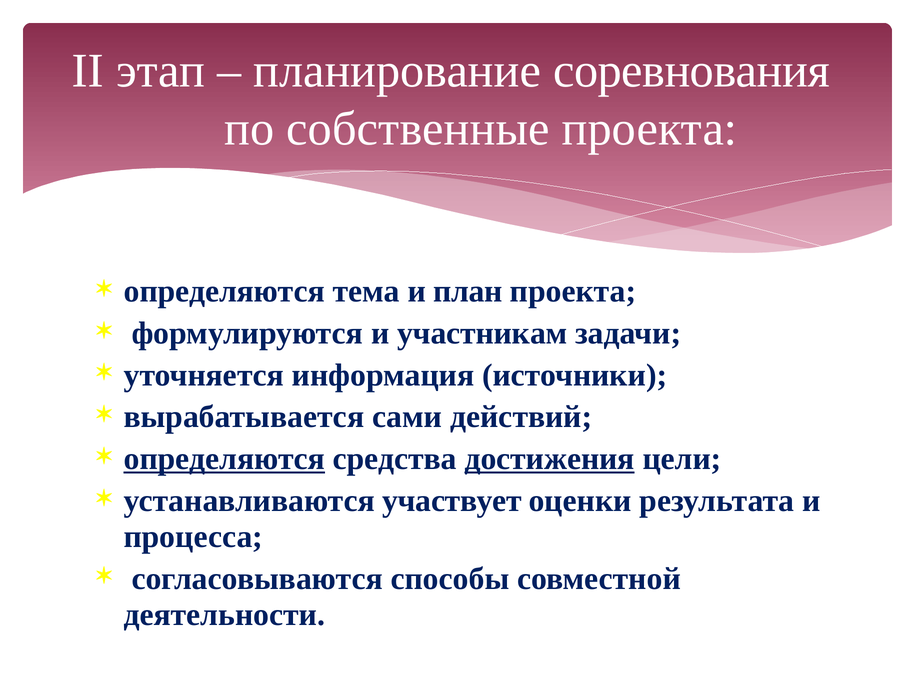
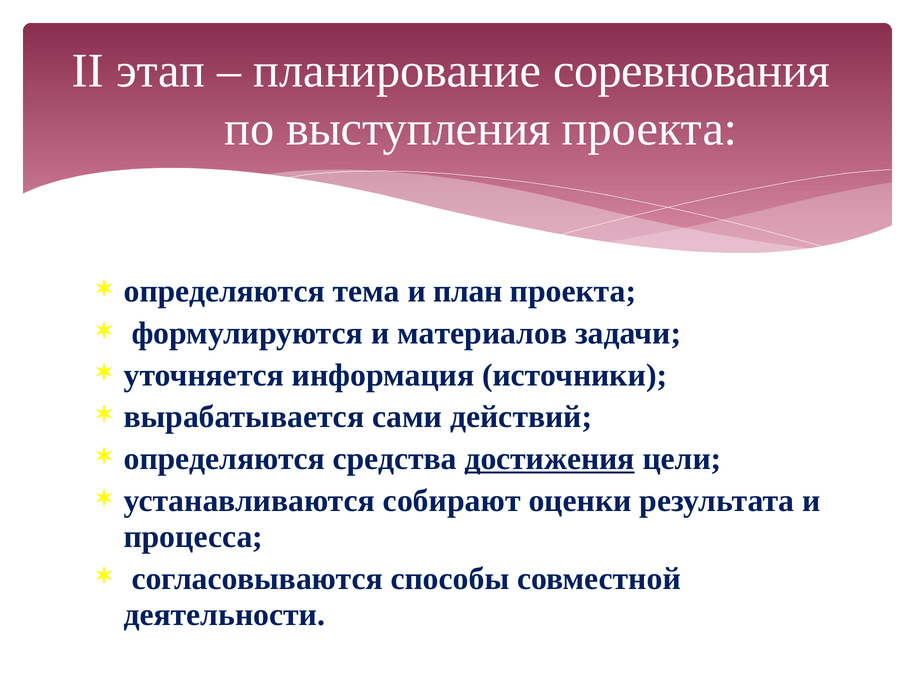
собственные: собственные -> выступления
участникам: участникам -> материалов
определяются at (224, 459) underline: present -> none
участвует: участвует -> собирают
